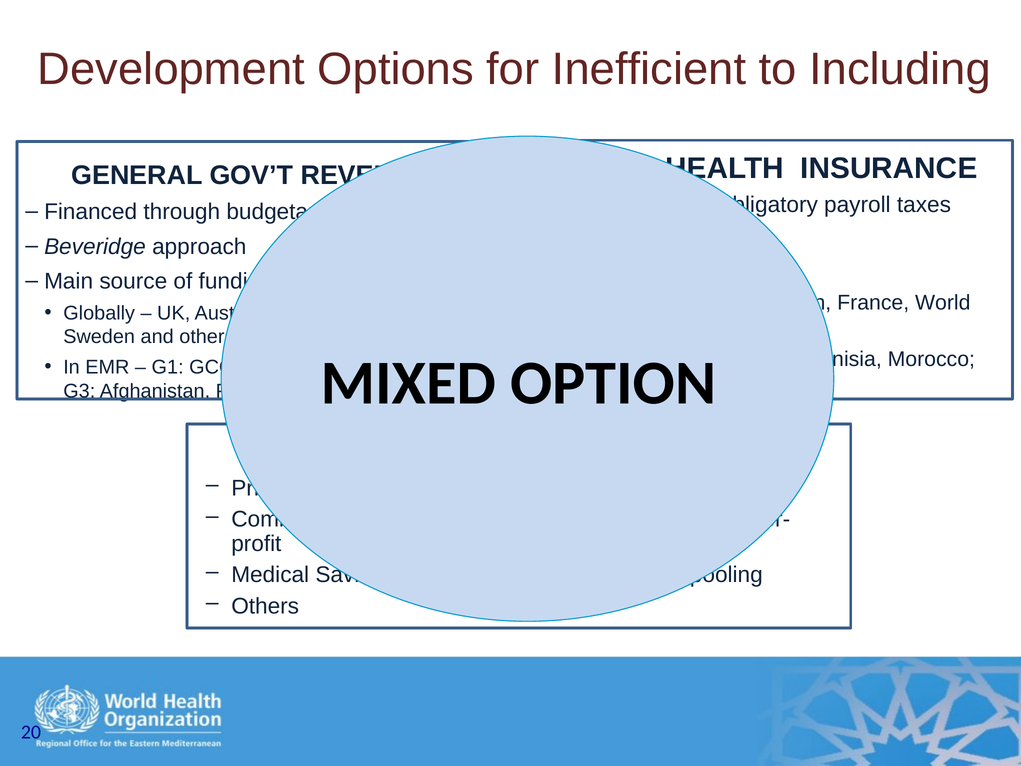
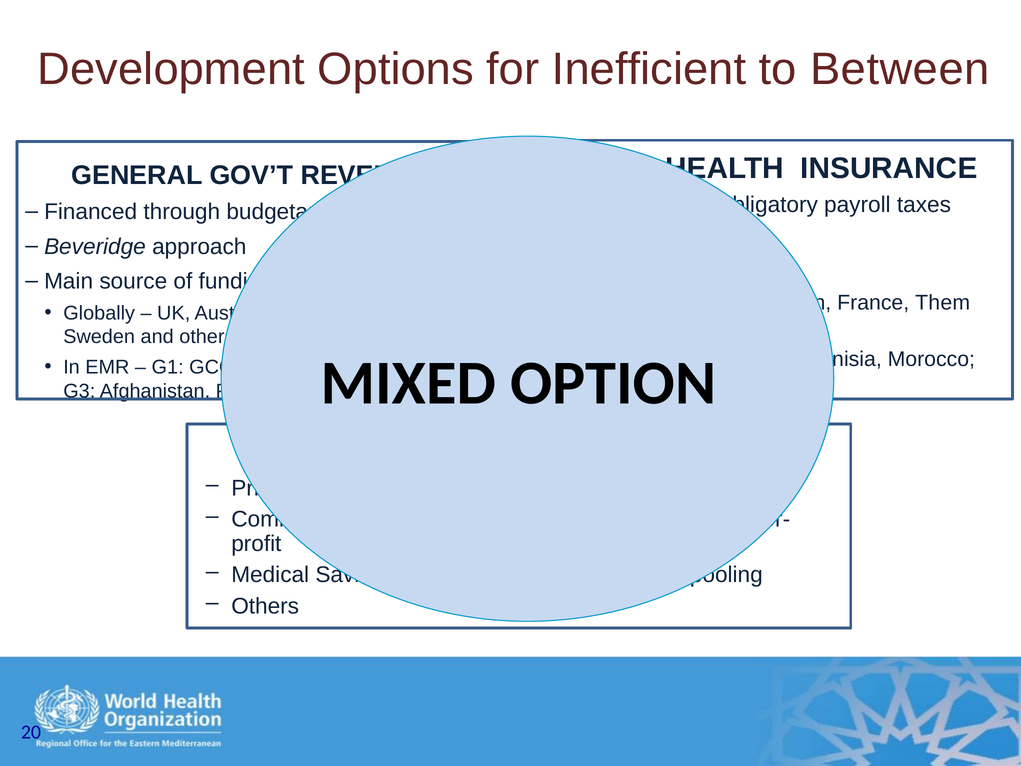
Including: Including -> Between
World: World -> Them
